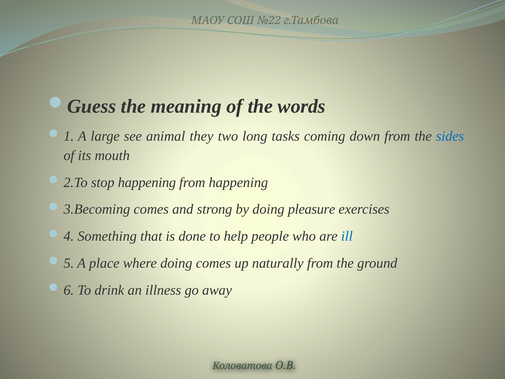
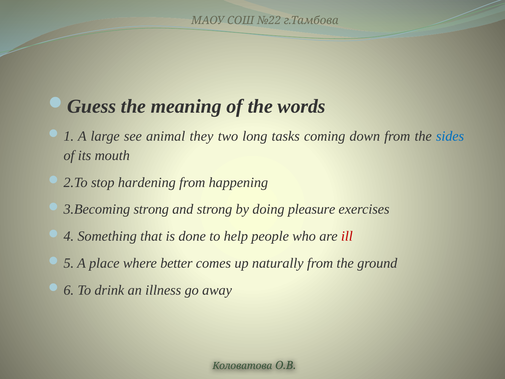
stop happening: happening -> hardening
comes at (151, 209): comes -> strong
ill colour: blue -> red
where doing: doing -> better
